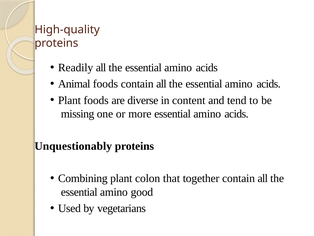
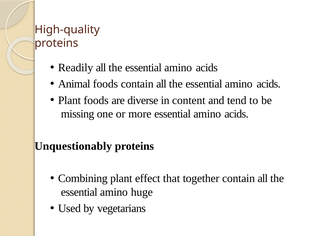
colon: colon -> effect
good: good -> huge
